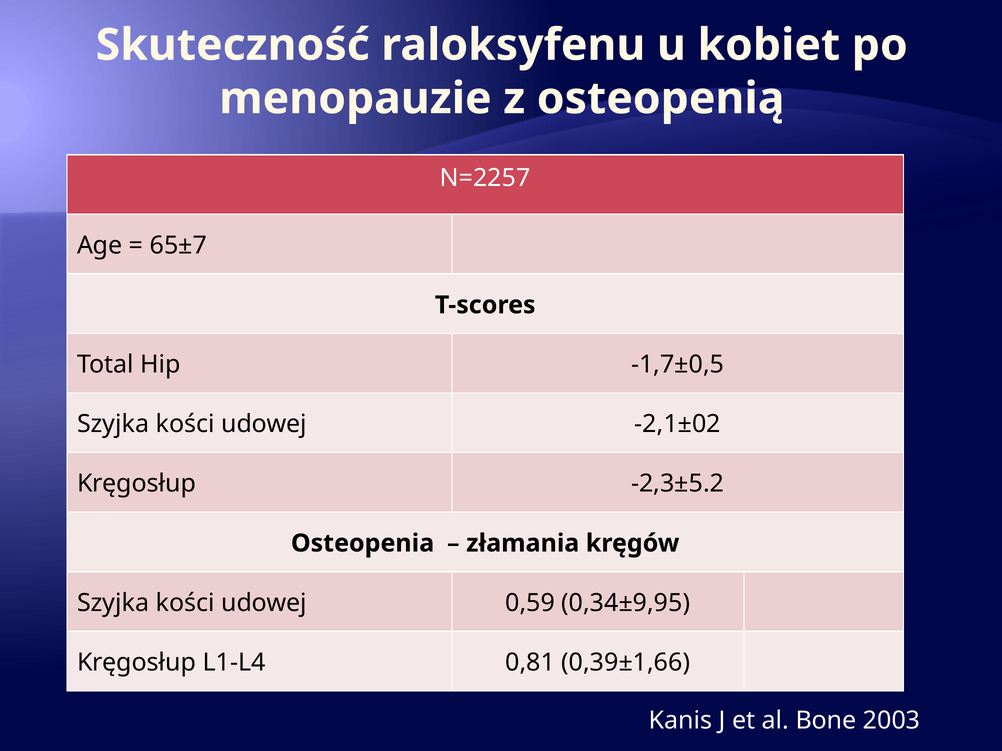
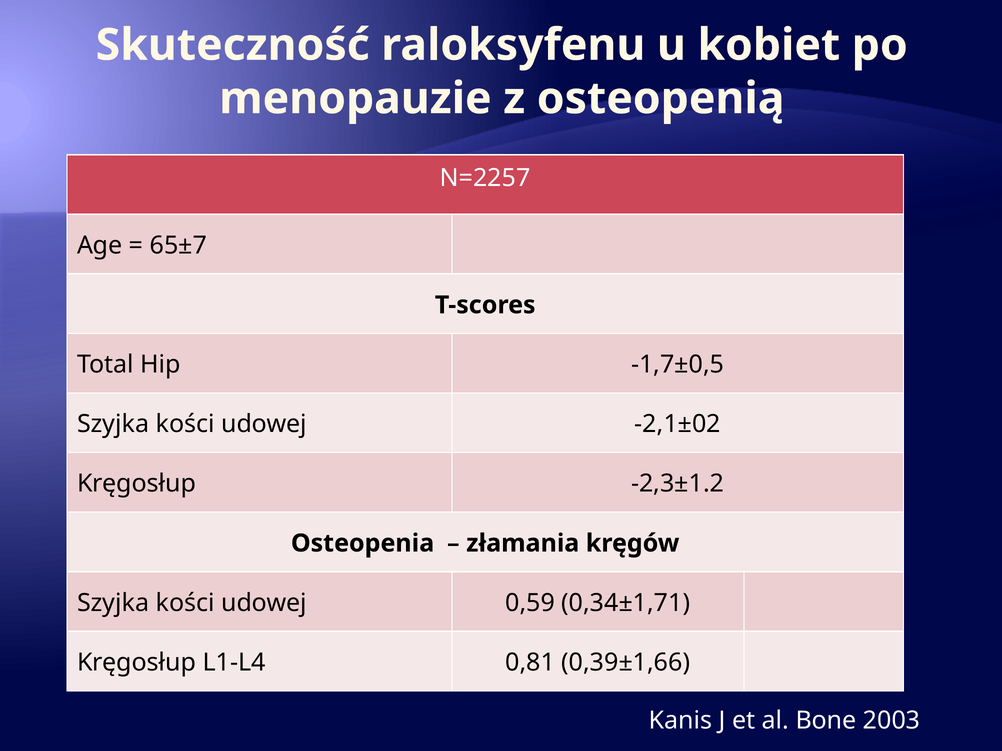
-2,3±5.2: -2,3±5.2 -> -2,3±1.2
0,34±9,95: 0,34±9,95 -> 0,34±1,71
